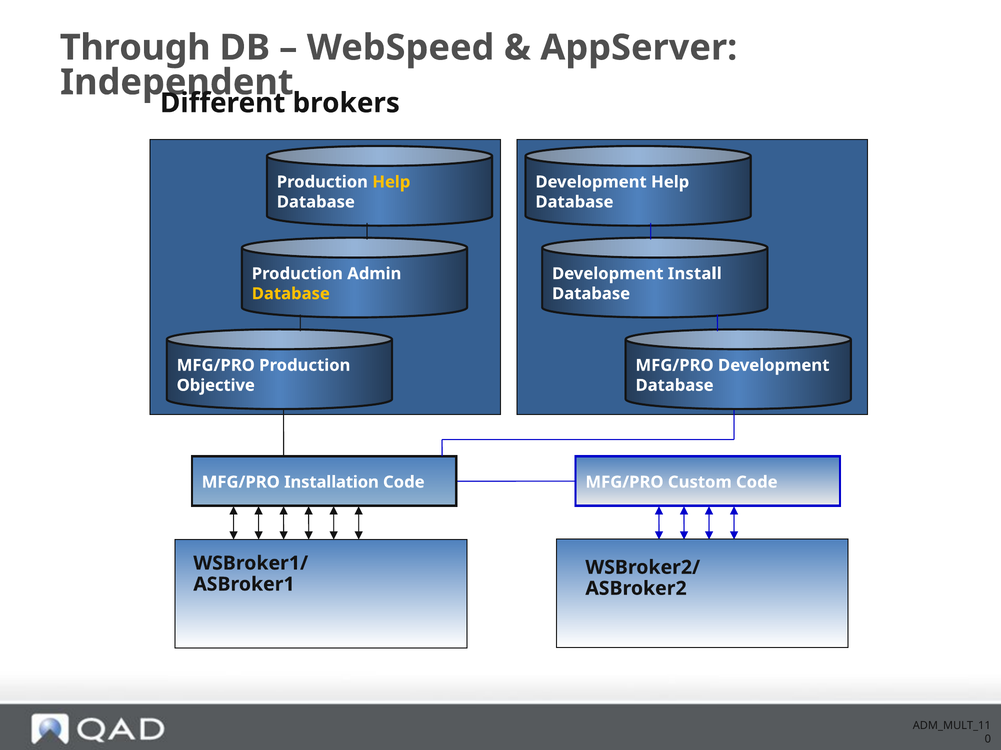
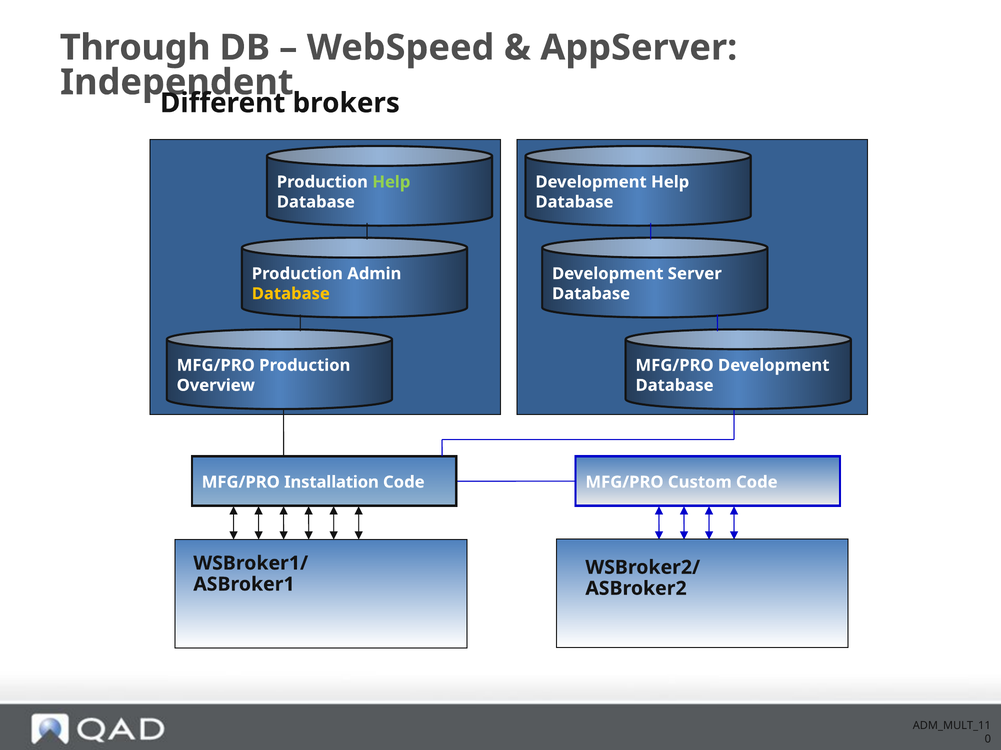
Help at (391, 182) colour: yellow -> light green
Install: Install -> Server
Objective: Objective -> Overview
